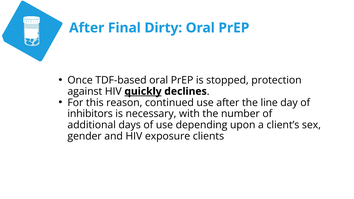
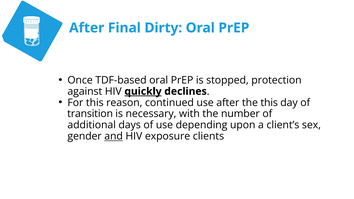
the line: line -> this
inhibitors: inhibitors -> transition
and underline: none -> present
